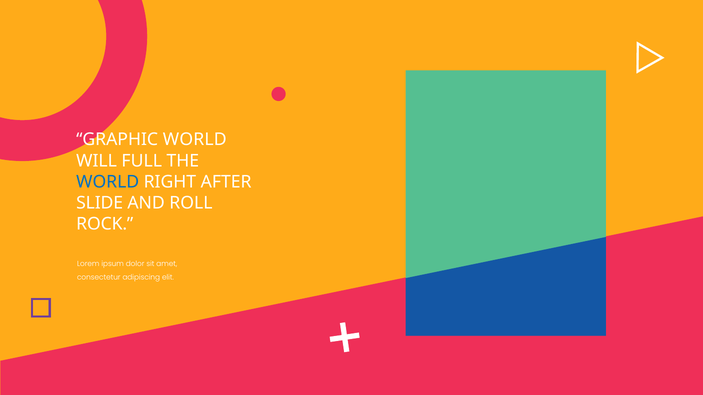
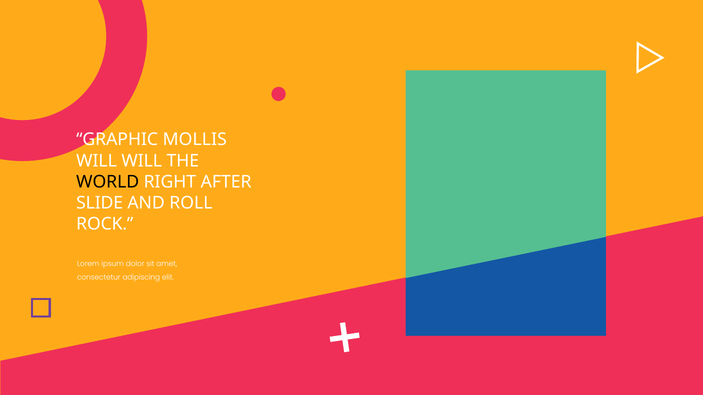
GRAPHIC WORLD: WORLD -> MOLLIS
WILL FULL: FULL -> WILL
WORLD at (108, 182) colour: blue -> black
